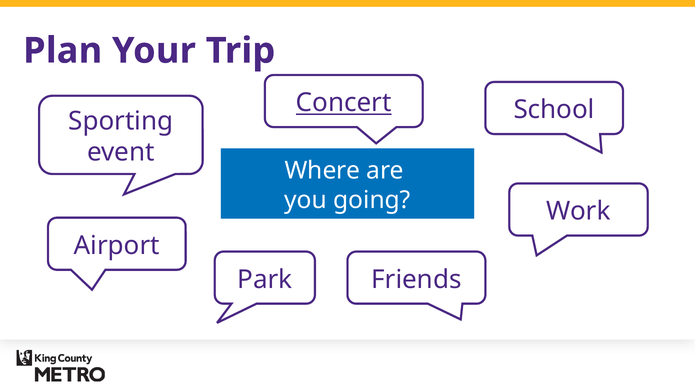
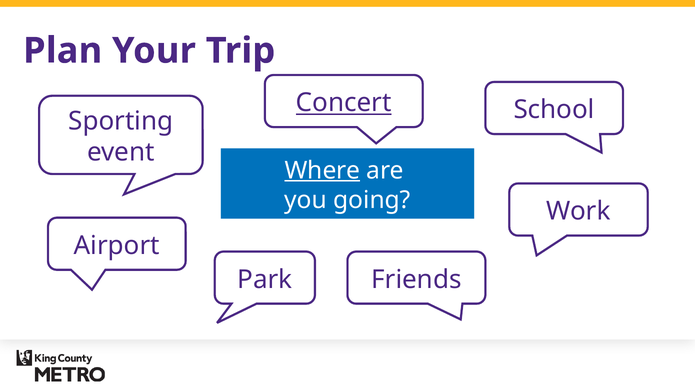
Where underline: none -> present
